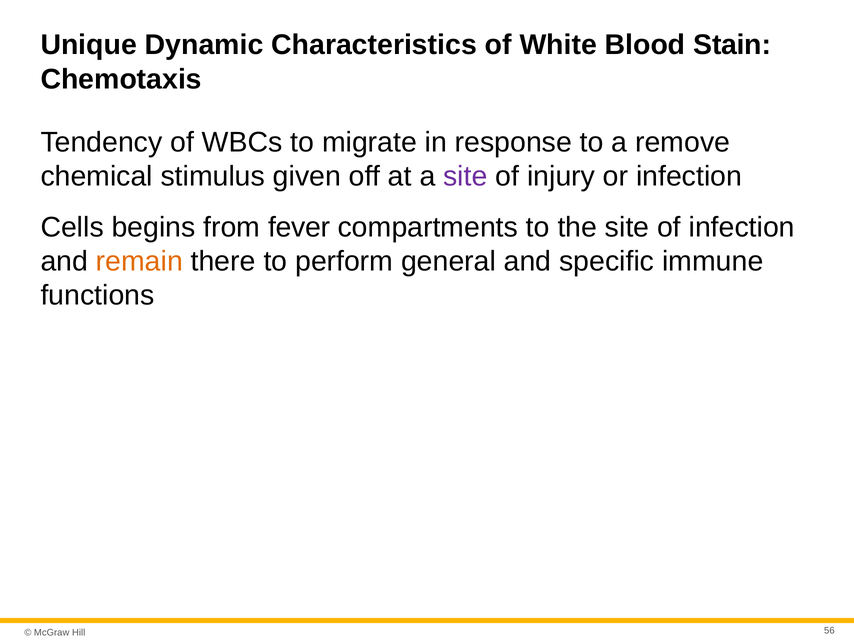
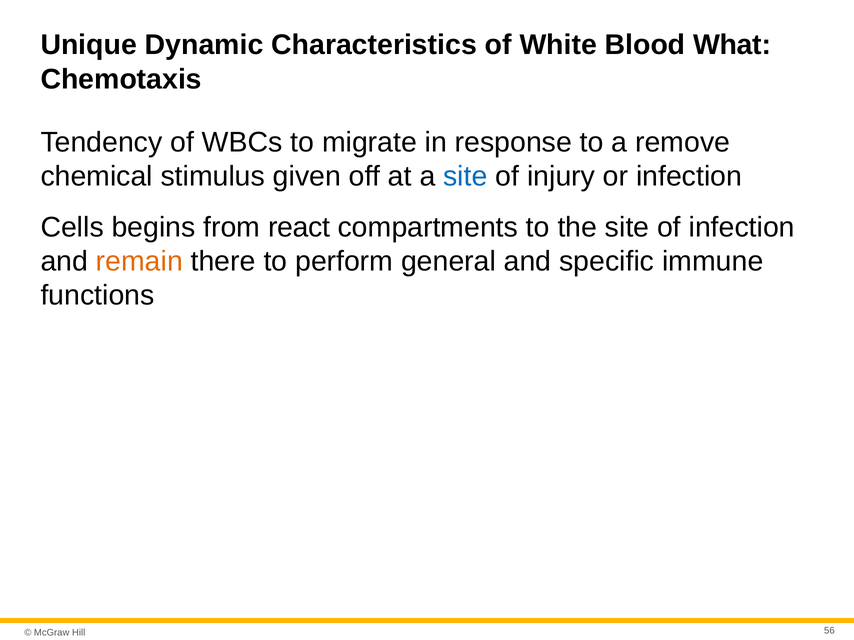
Stain: Stain -> What
site at (465, 177) colour: purple -> blue
fever: fever -> react
